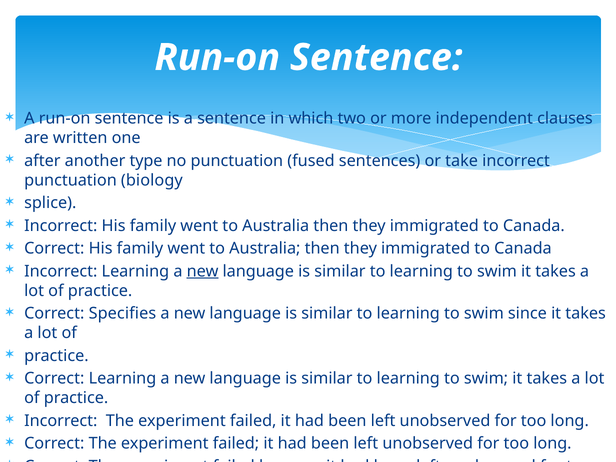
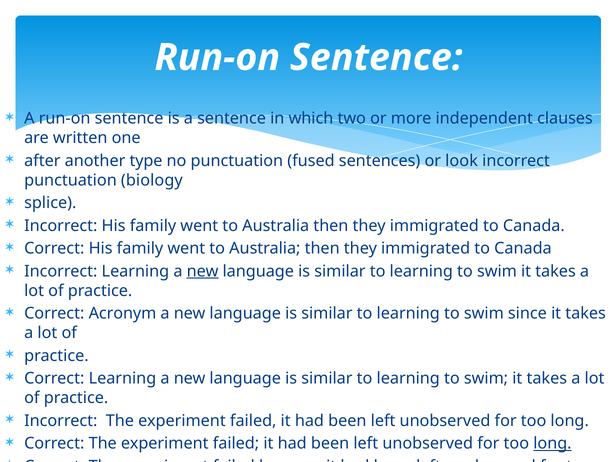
take: take -> look
Specifies: Specifies -> Acronym
long at (552, 443) underline: none -> present
